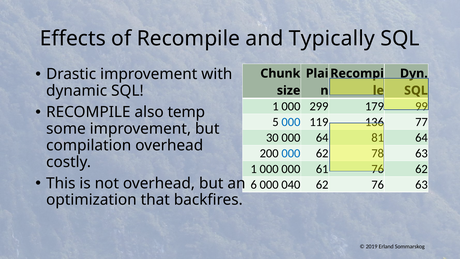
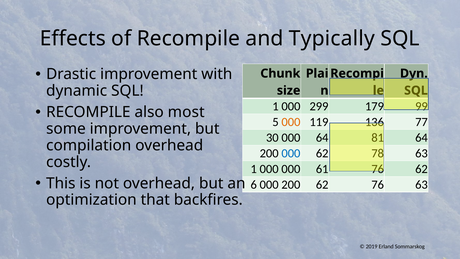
temp: temp -> most
000 at (291, 122) colour: blue -> orange
000 040: 040 -> 200
